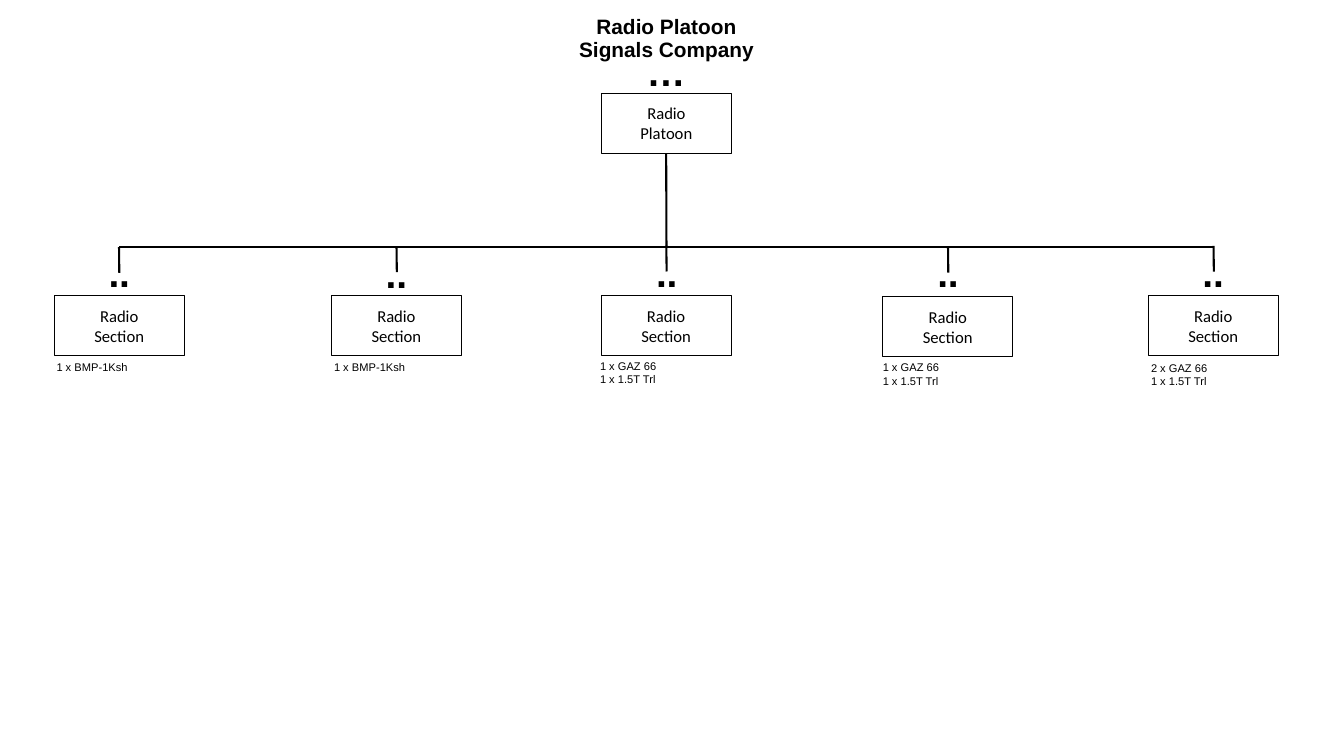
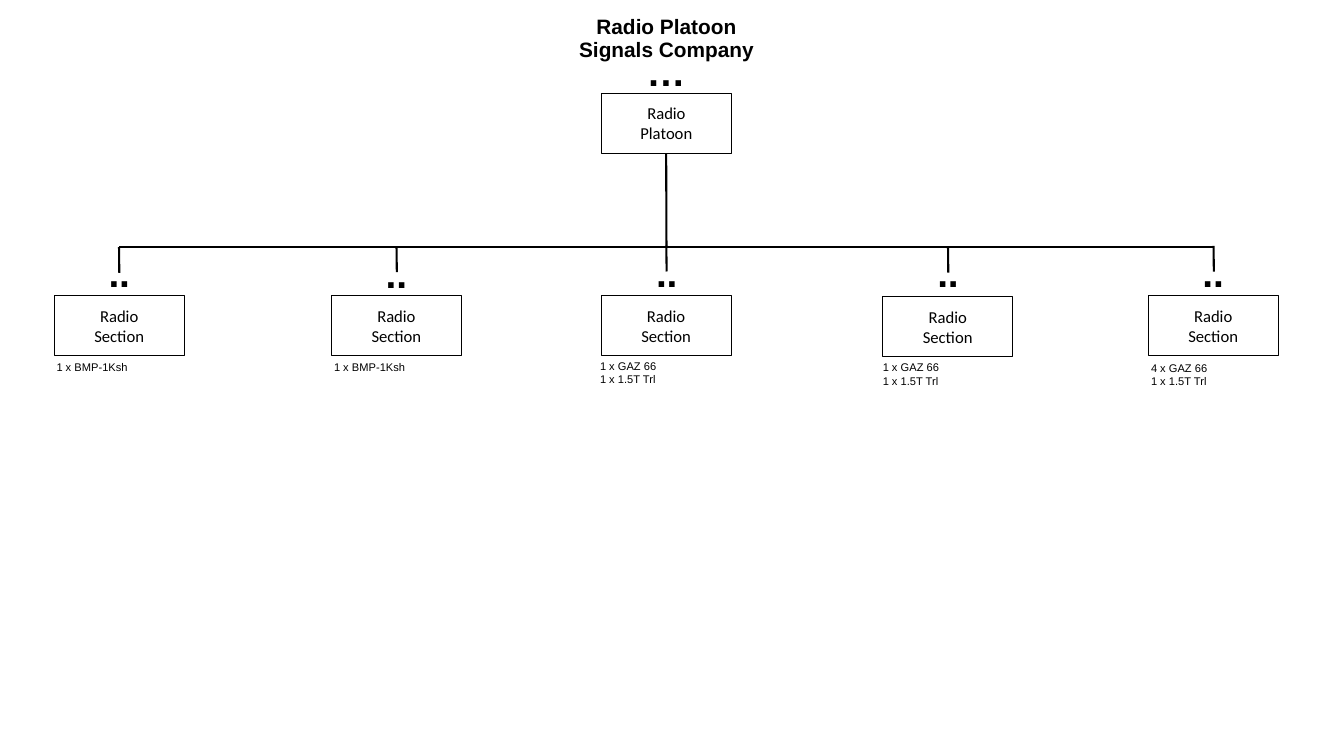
2: 2 -> 4
